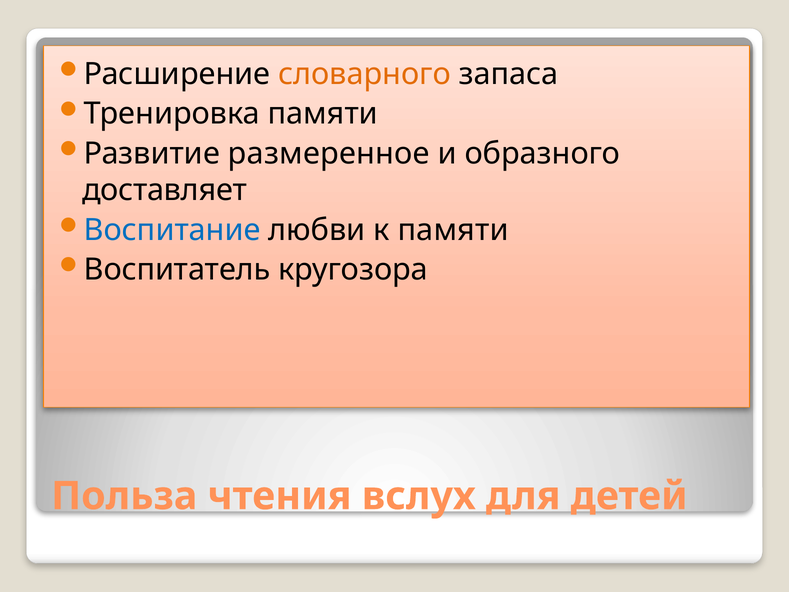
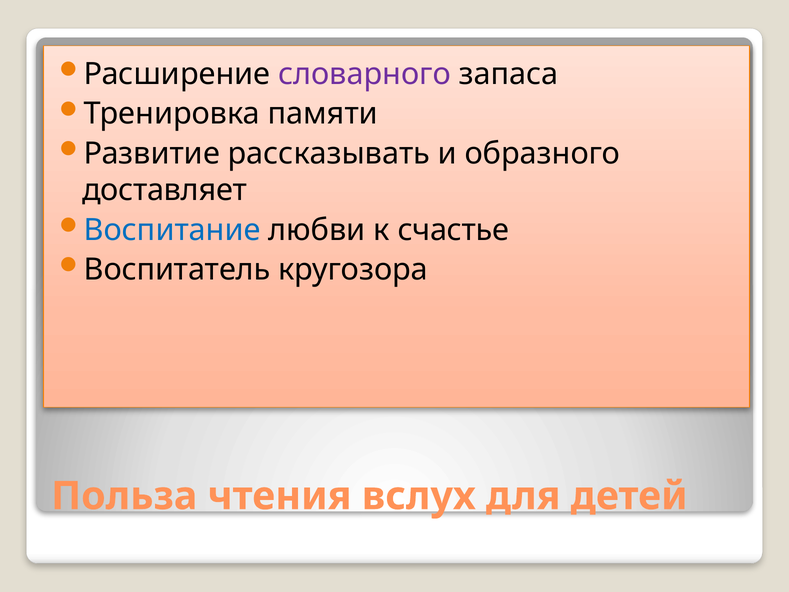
словарного colour: orange -> purple
размеренное: размеренное -> рассказывать
к памяти: памяти -> счастье
